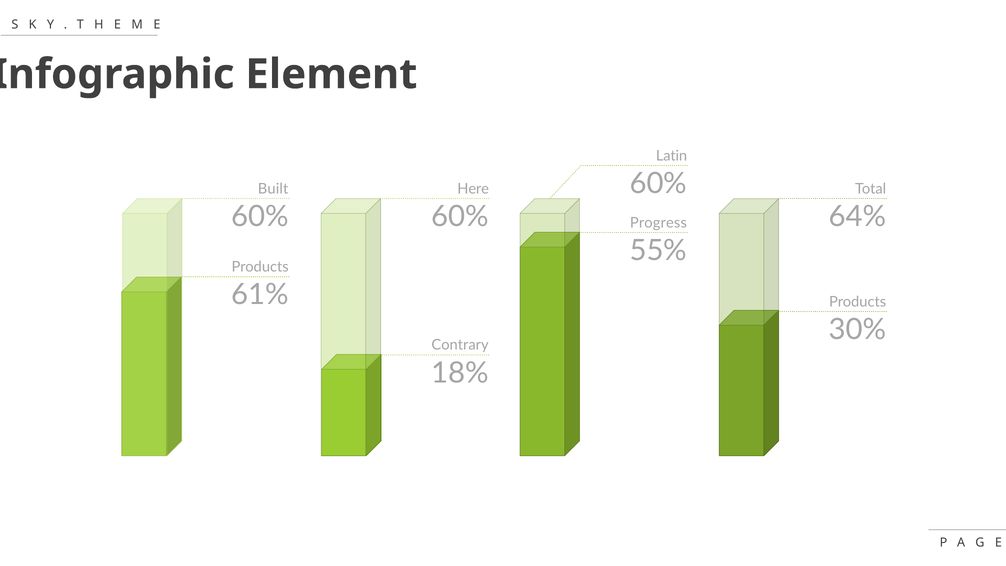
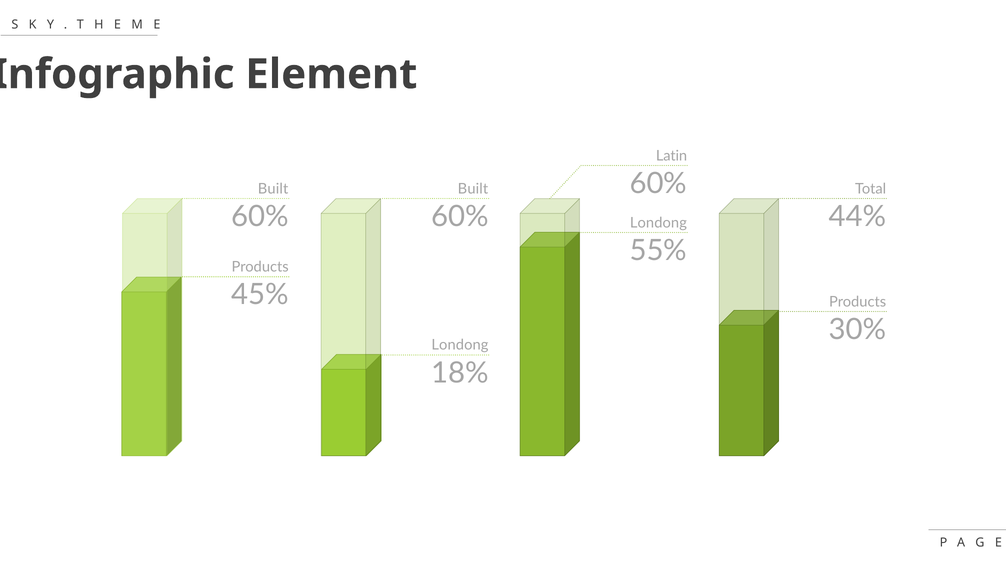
Here at (473, 189): Here -> Built
64%: 64% -> 44%
Progress at (658, 223): Progress -> Londong
61%: 61% -> 45%
Contrary at (460, 345): Contrary -> Londong
